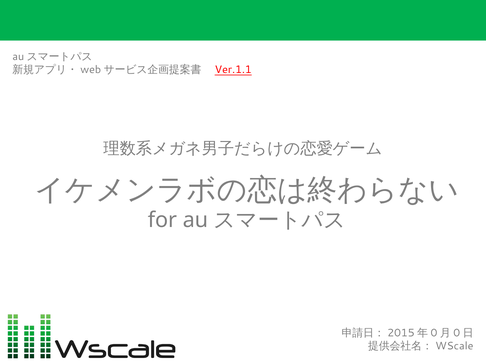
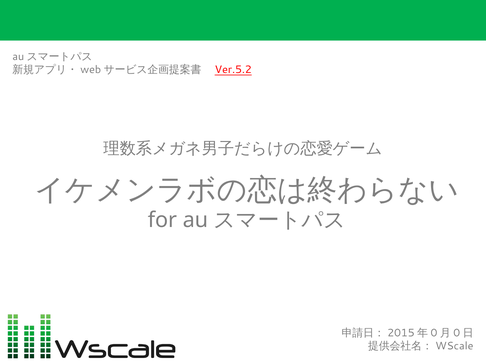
Ver.1.1: Ver.1.1 -> Ver.5.2
